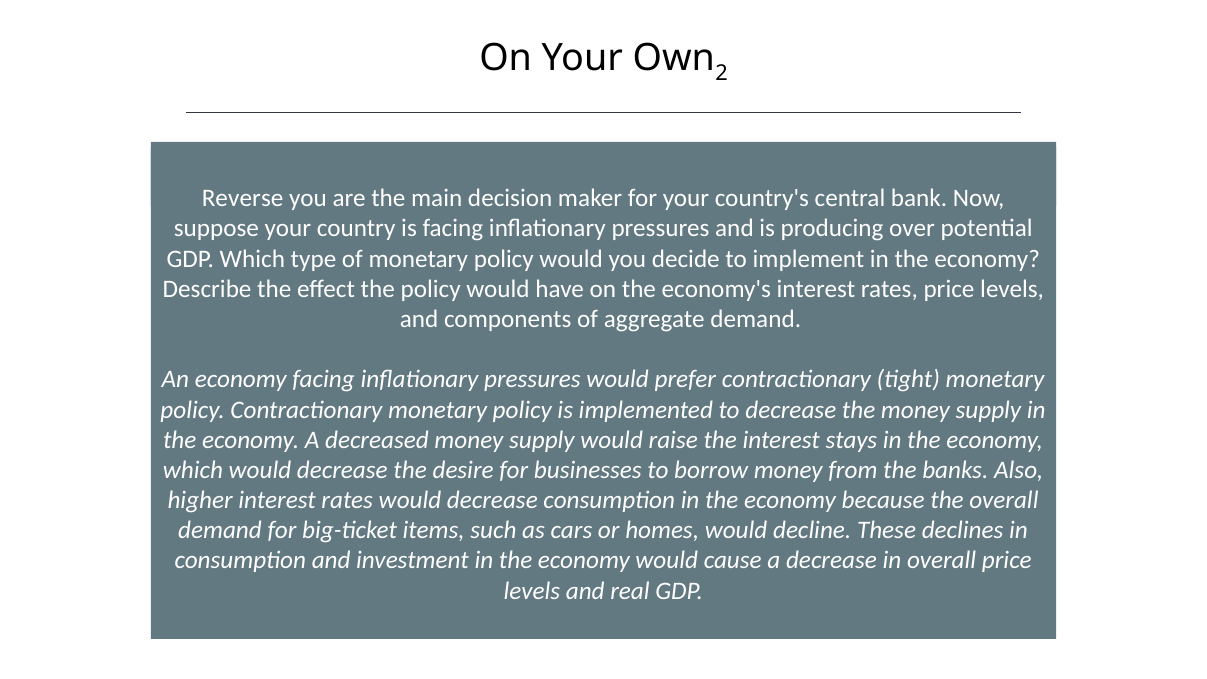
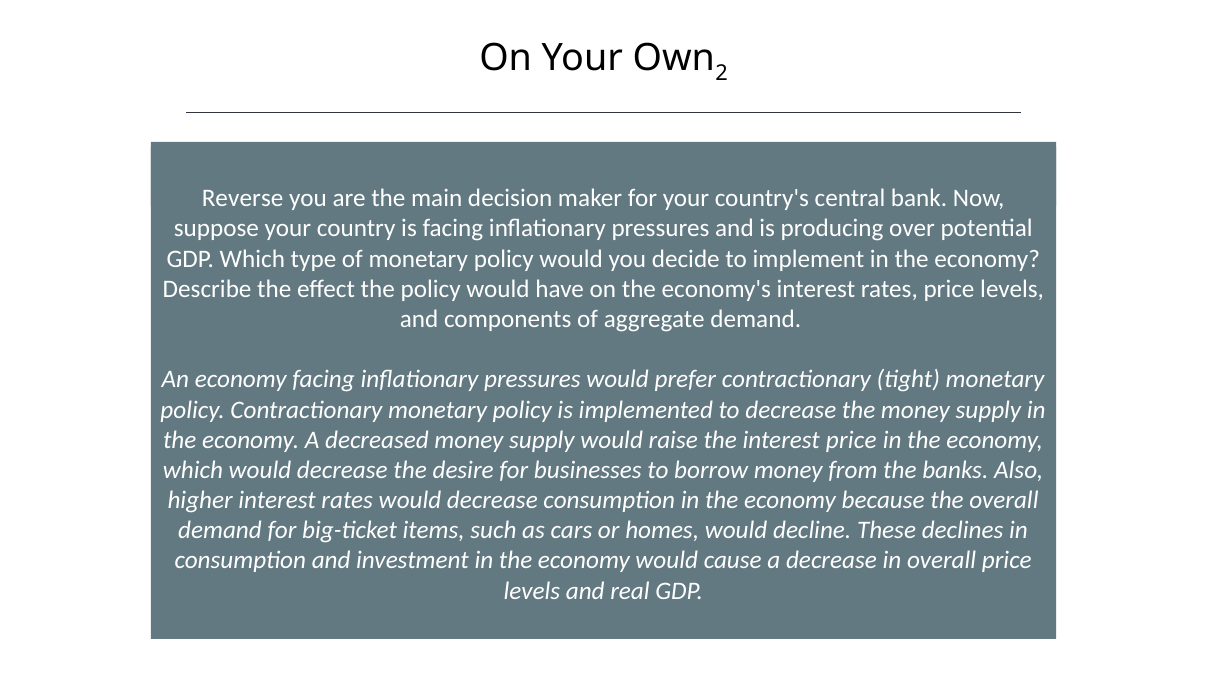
interest stays: stays -> price
